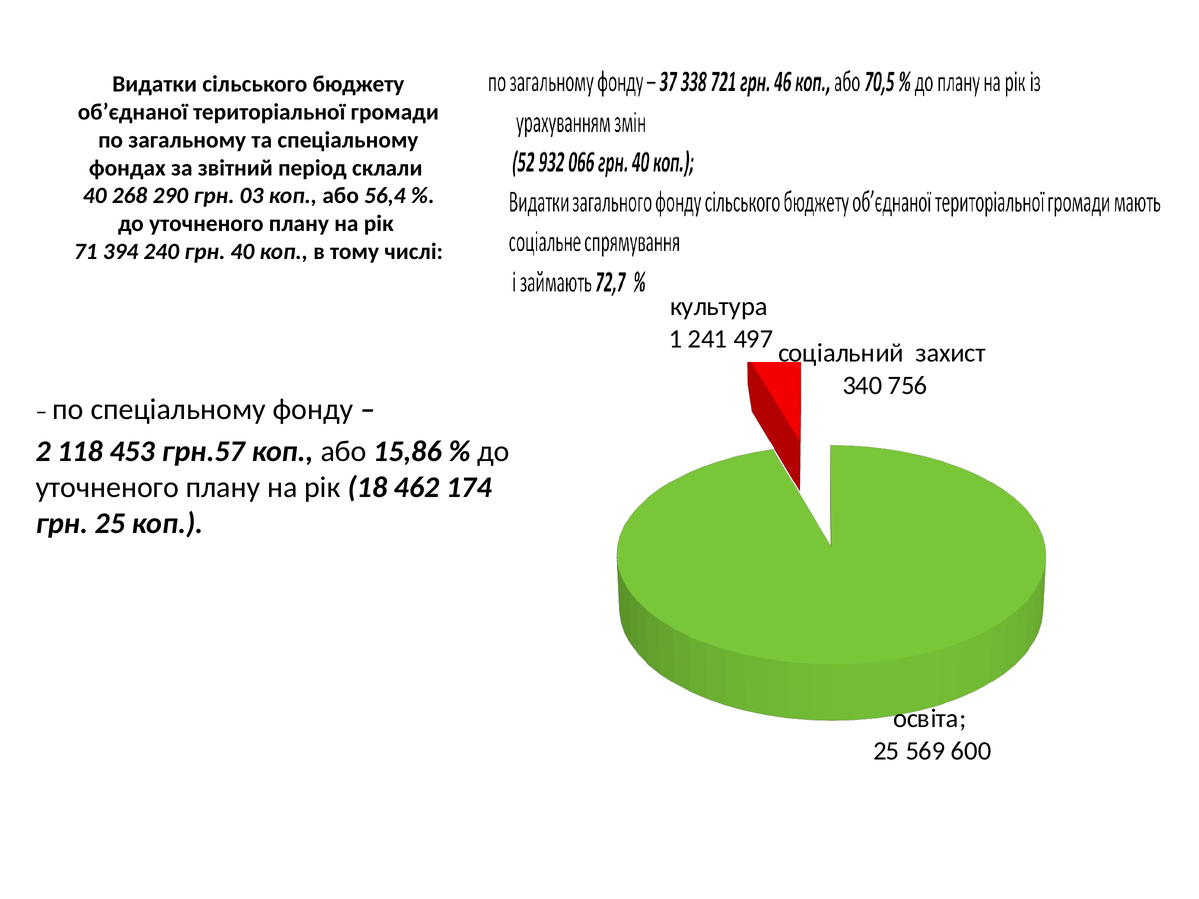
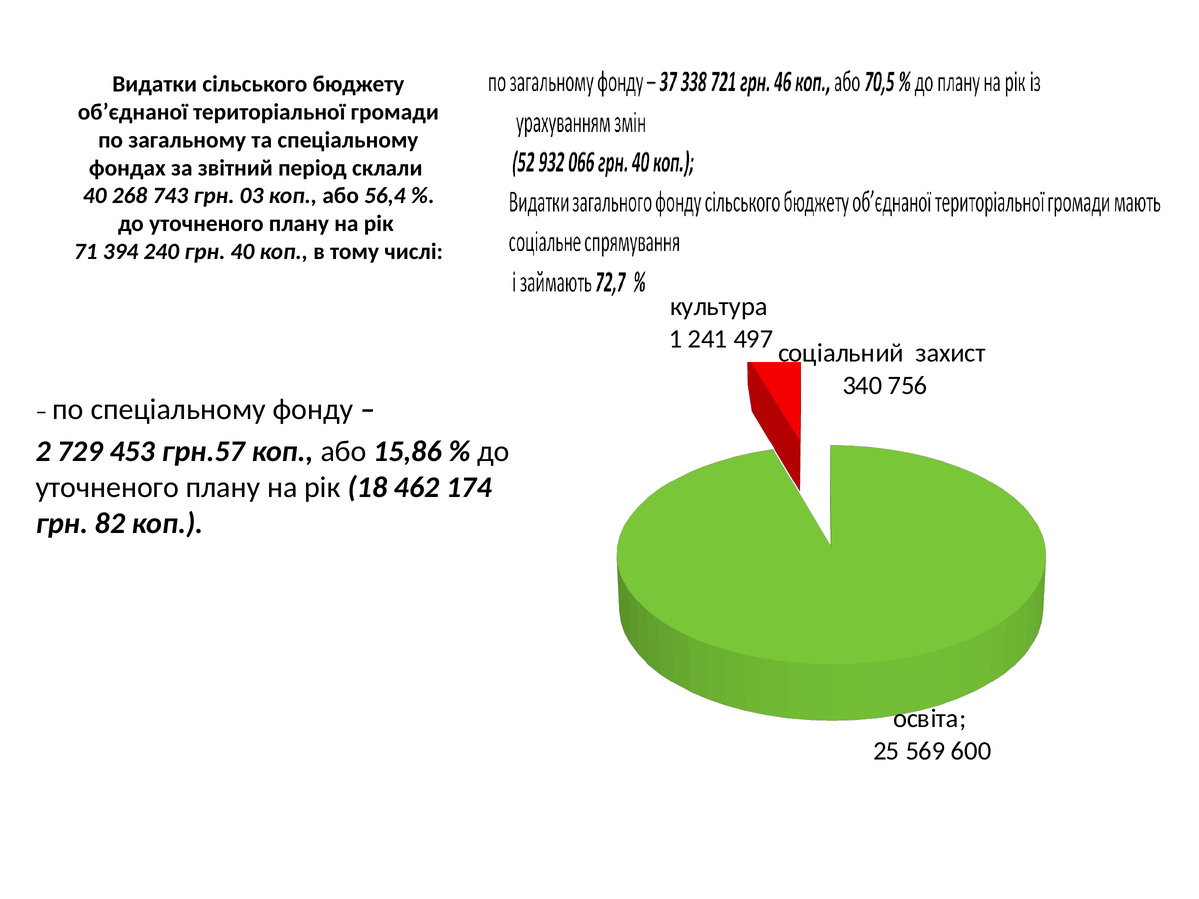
290: 290 -> 743
118: 118 -> 729
грн 25: 25 -> 82
